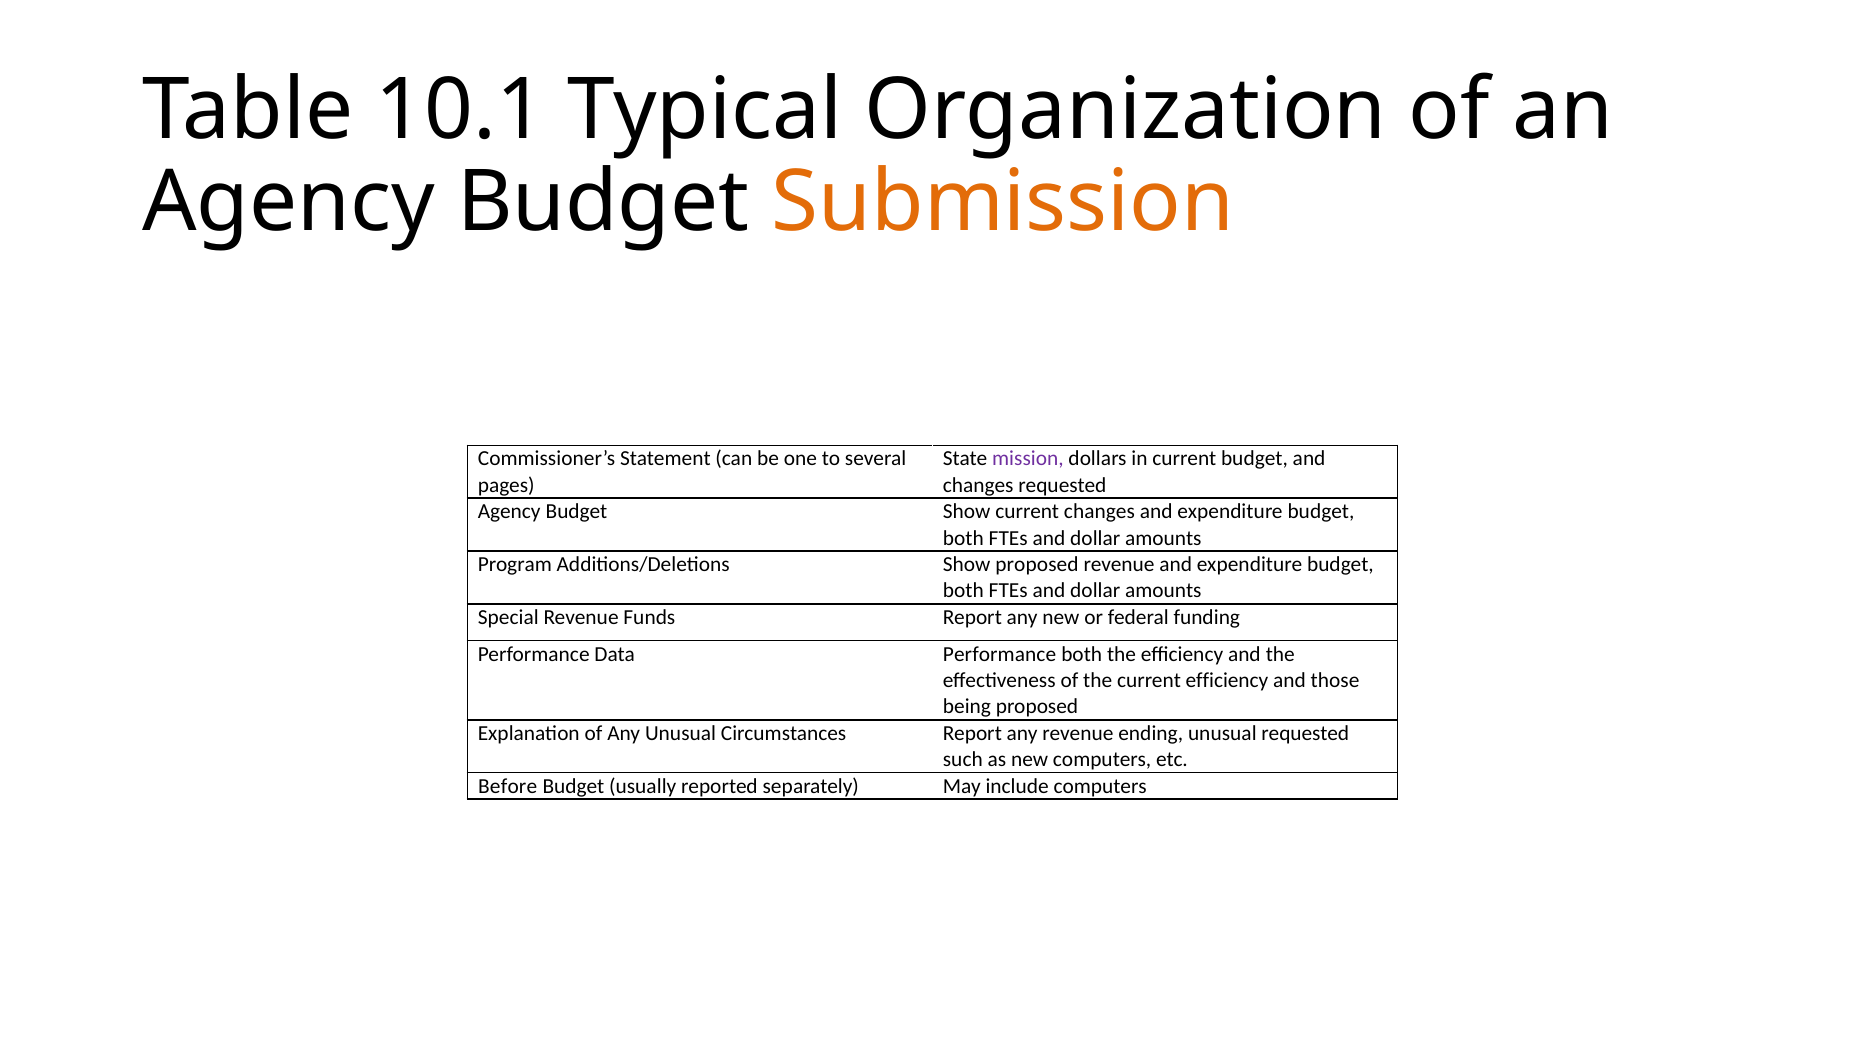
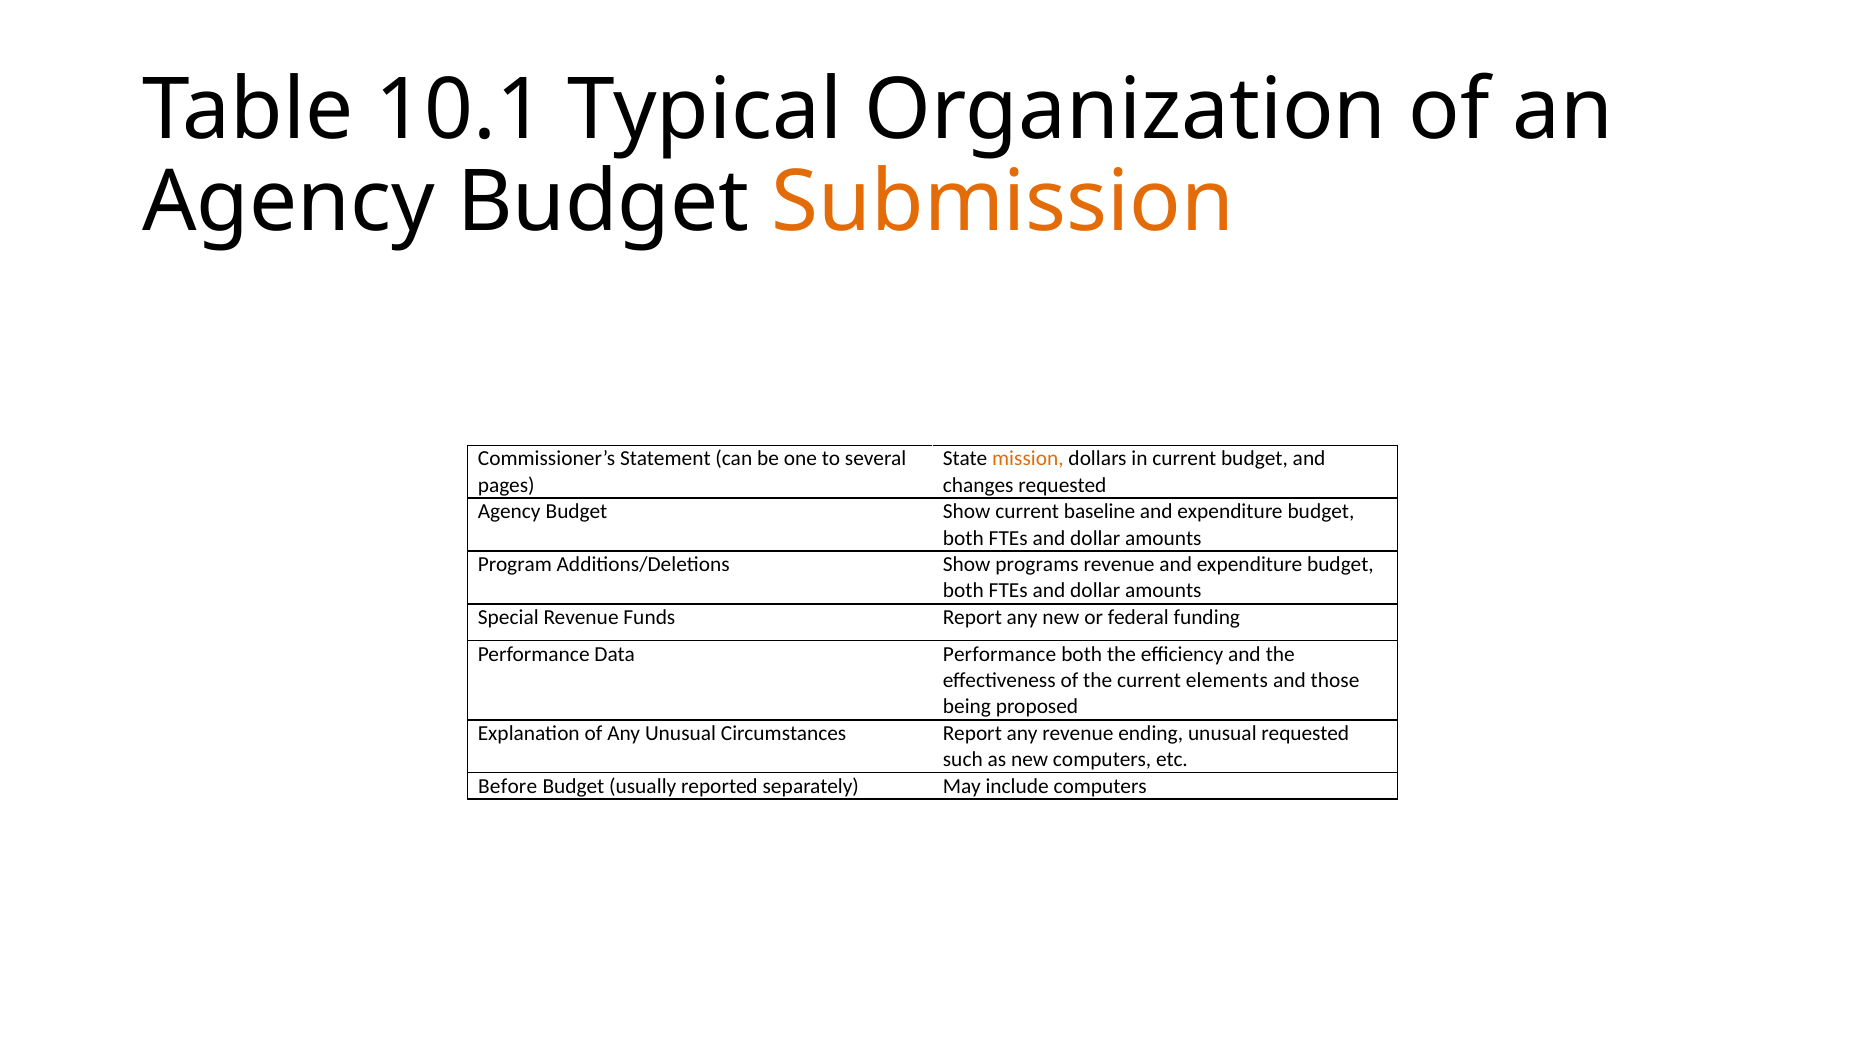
mission colour: purple -> orange
current changes: changes -> baseline
Show proposed: proposed -> programs
current efficiency: efficiency -> elements
